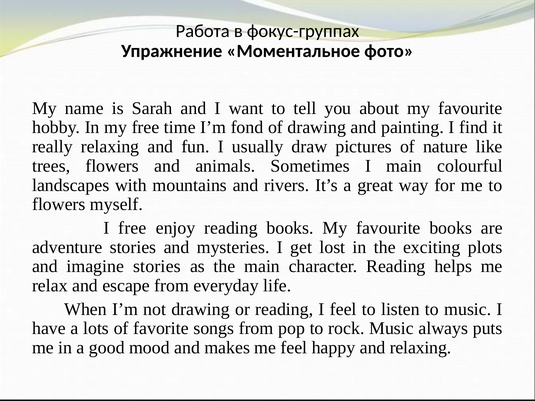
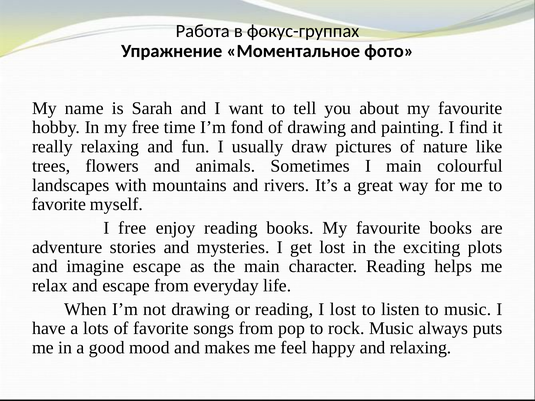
flowers at (59, 205): flowers -> favorite
imagine stories: stories -> escape
I feel: feel -> lost
